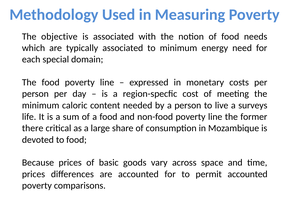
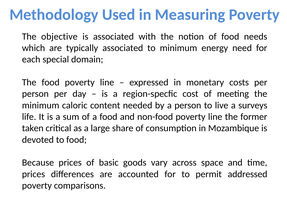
there: there -> taken
permit accounted: accounted -> addressed
